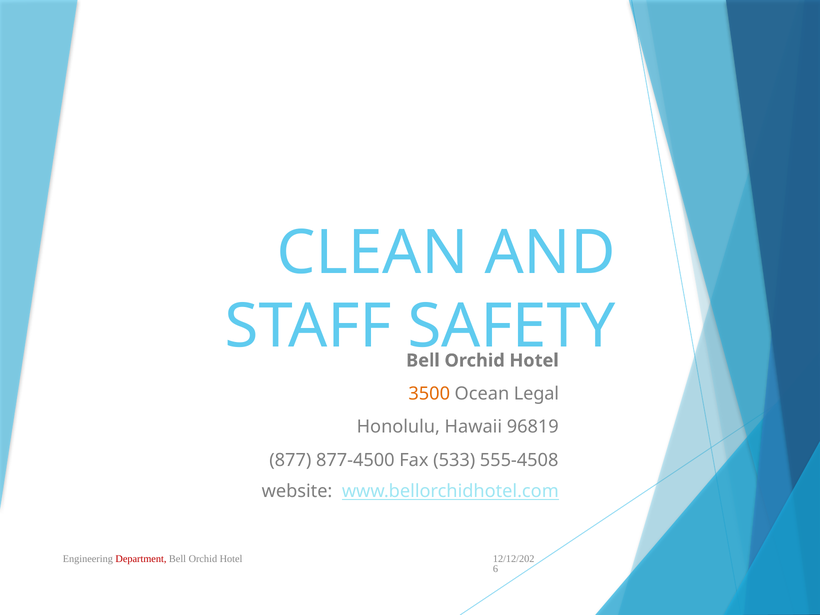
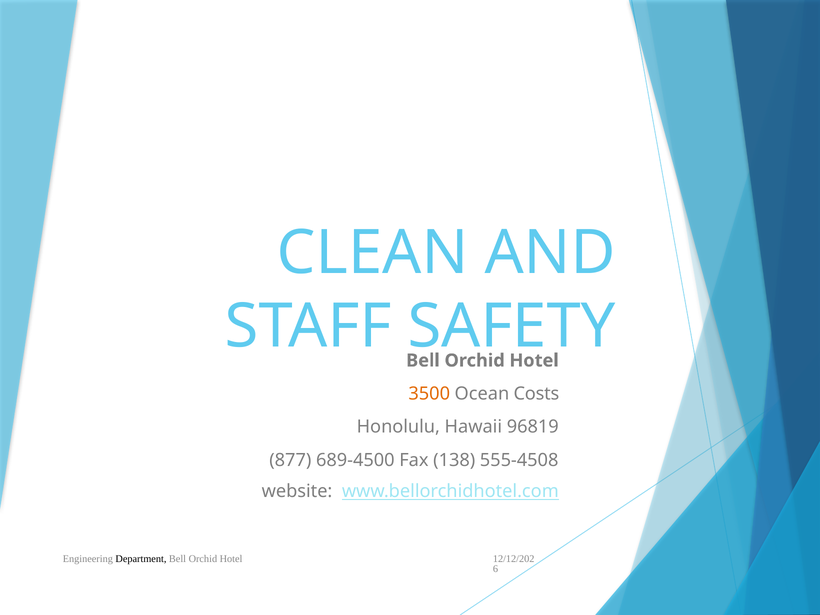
Legal: Legal -> Costs
877-4500: 877-4500 -> 689-4500
533: 533 -> 138
Department colour: red -> black
